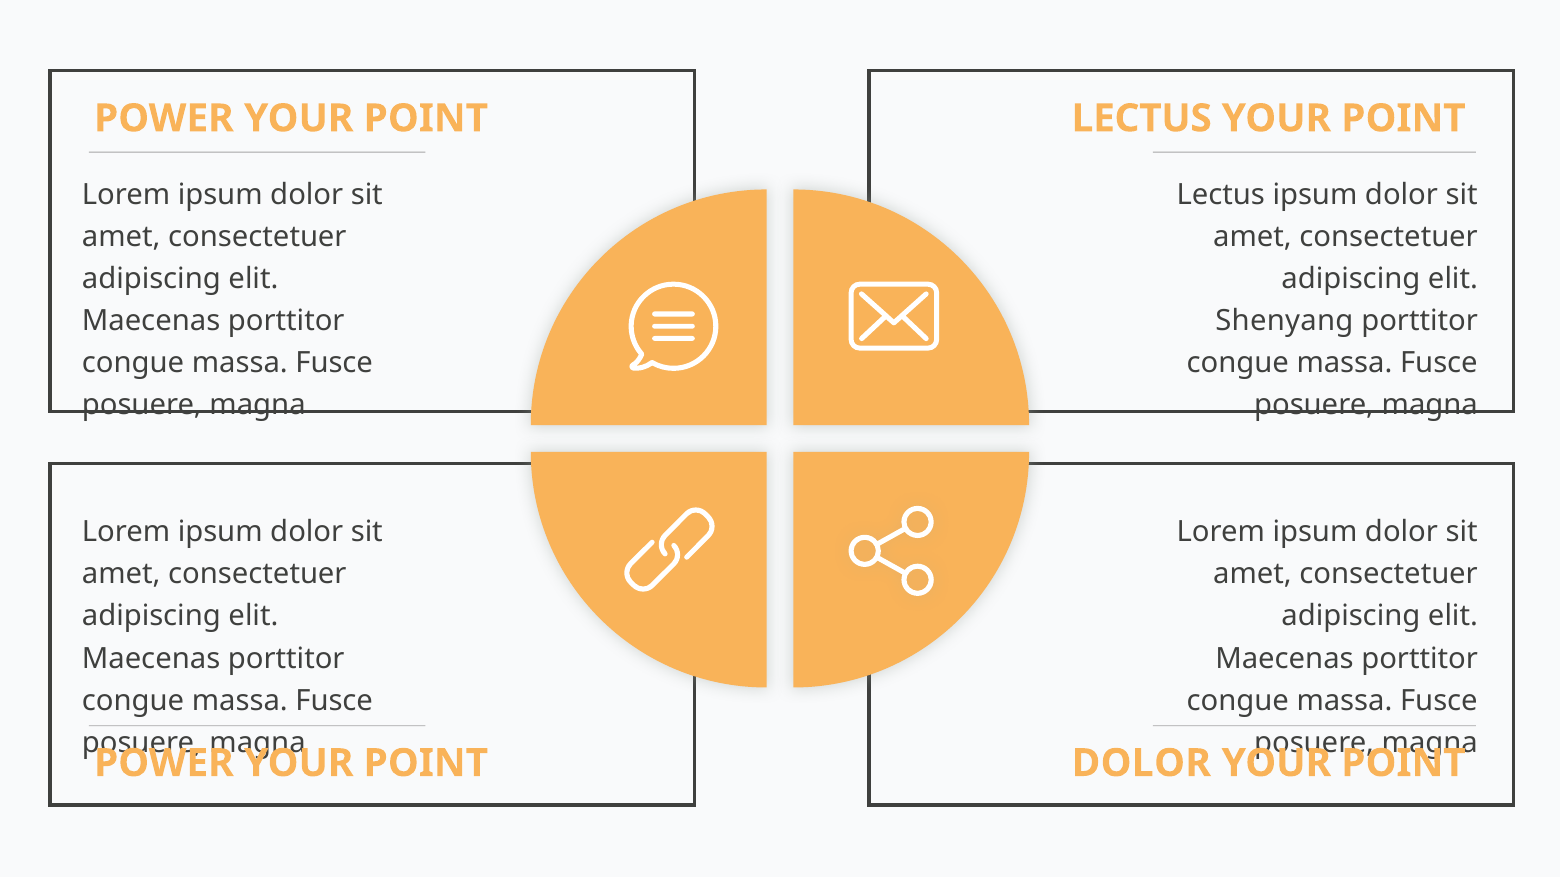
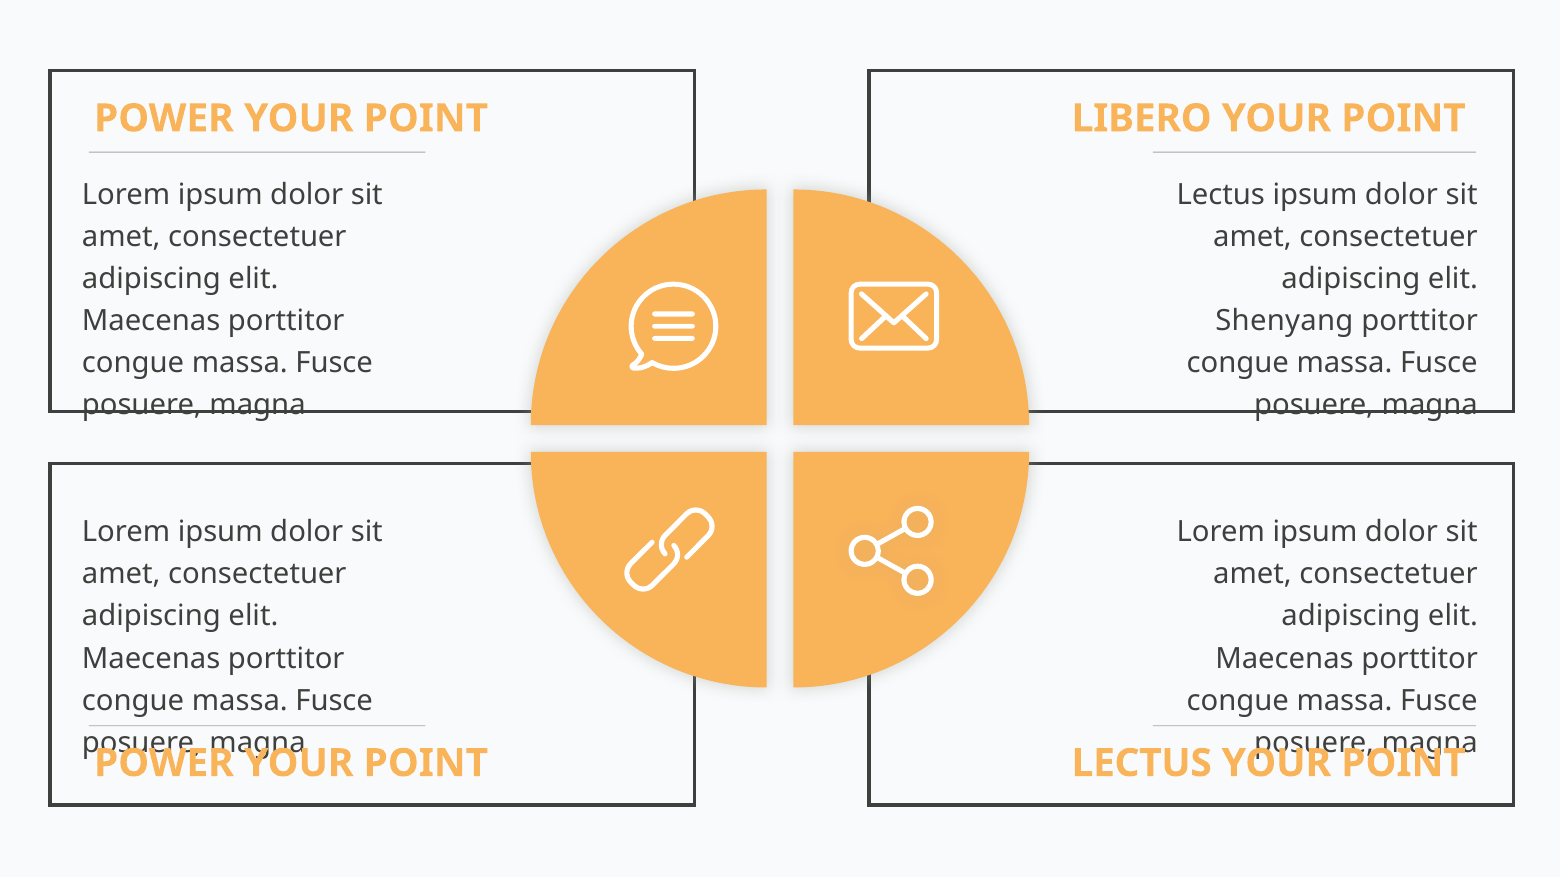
LECTUS at (1142, 118): LECTUS -> LIBERO
DOLOR at (1141, 764): DOLOR -> LECTUS
